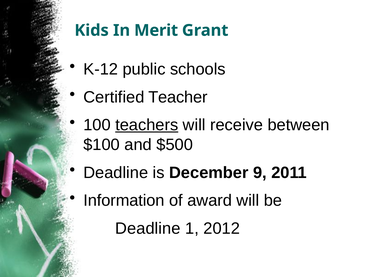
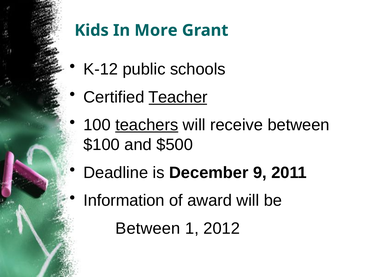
Merit: Merit -> More
Teacher underline: none -> present
Deadline at (148, 228): Deadline -> Between
